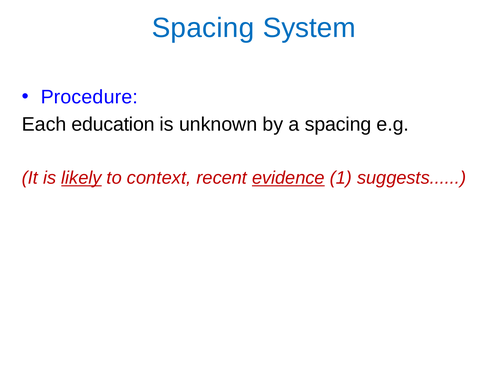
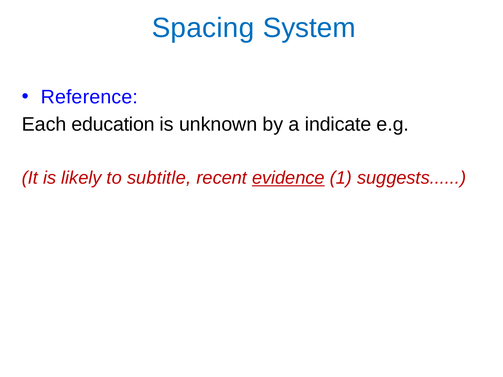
Procedure: Procedure -> Reference
a spacing: spacing -> indicate
likely underline: present -> none
context: context -> subtitle
